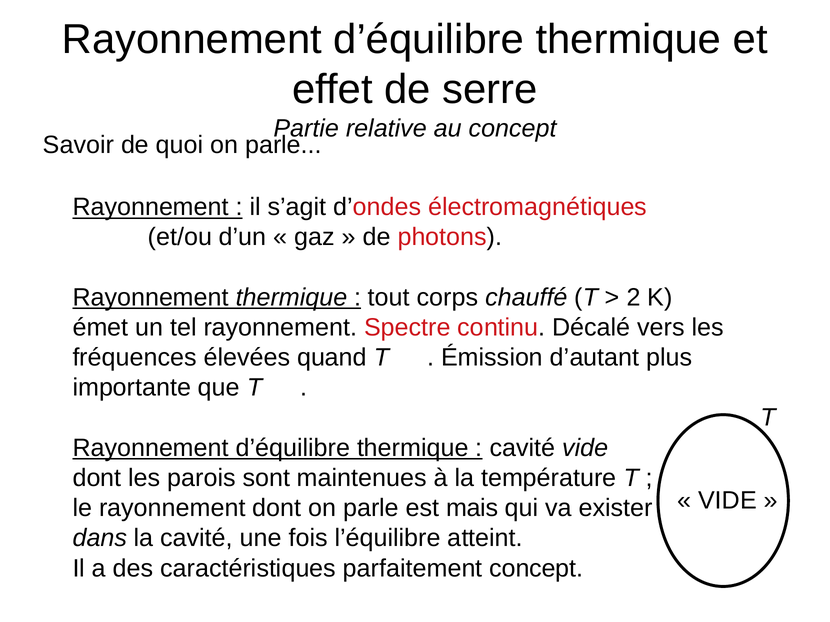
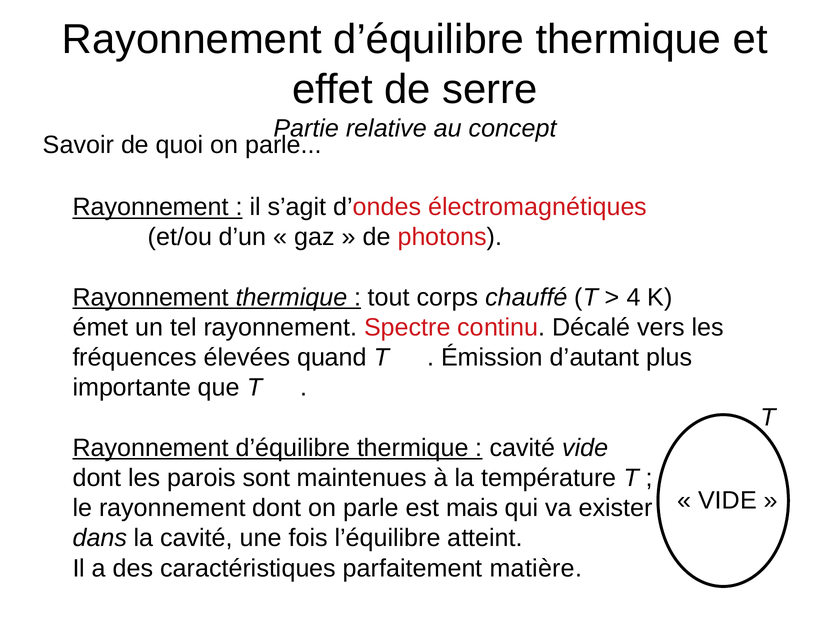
2: 2 -> 4
parfaitement concept: concept -> matière
